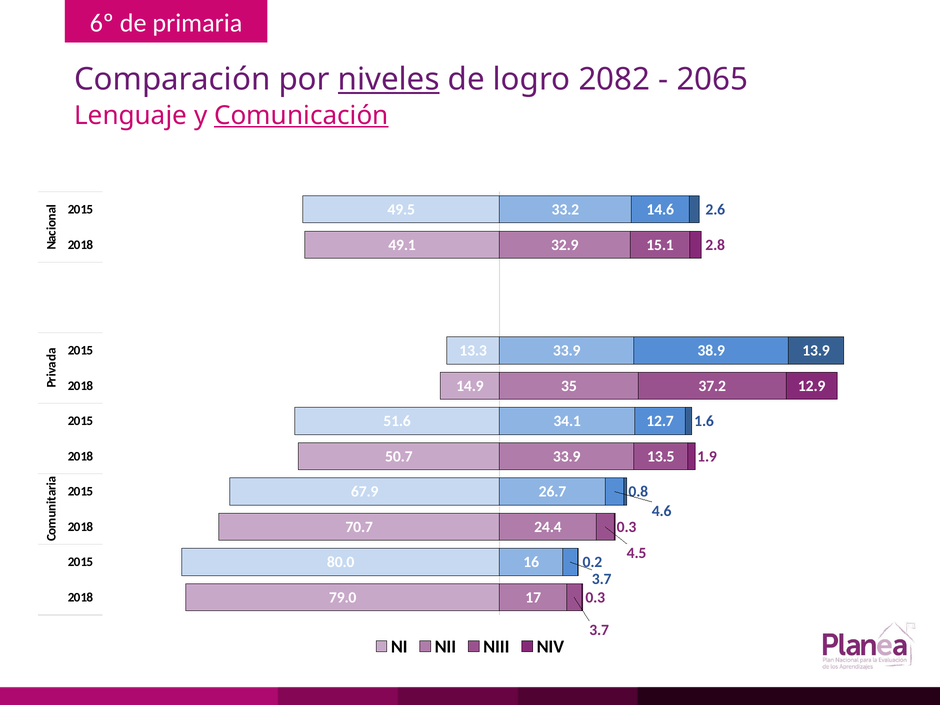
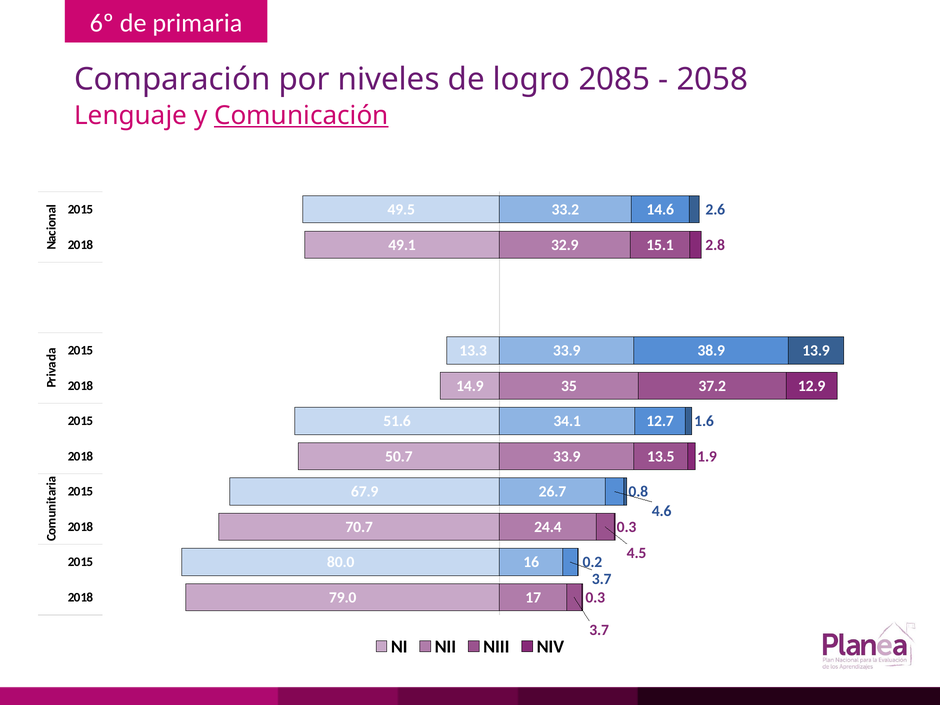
niveles underline: present -> none
2082: 2082 -> 2085
2065: 2065 -> 2058
